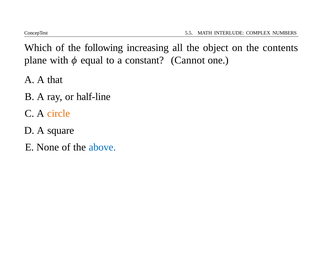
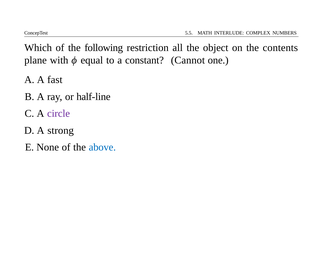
increasing: increasing -> restriction
that: that -> fast
circle colour: orange -> purple
square: square -> strong
